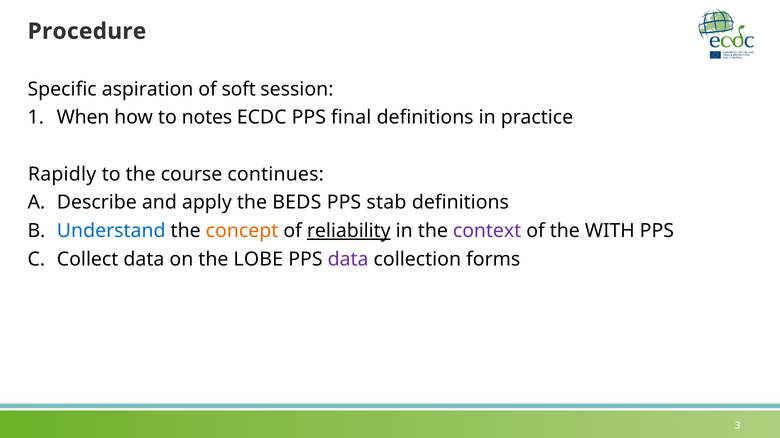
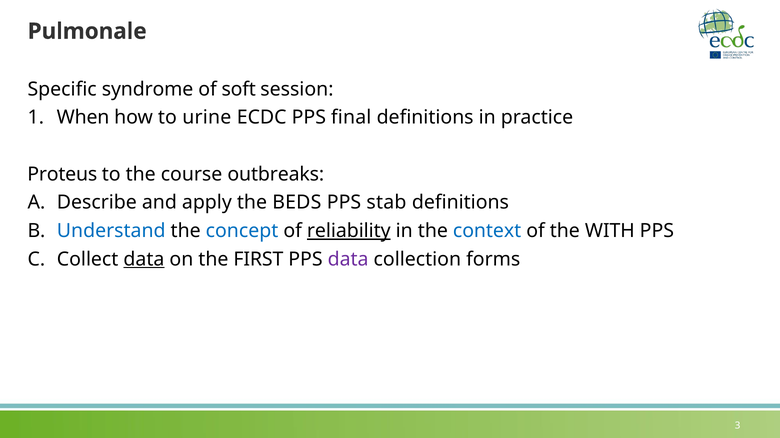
Procedure: Procedure -> Pulmonale
aspiration: aspiration -> syndrome
notes: notes -> urine
Rapidly: Rapidly -> Proteus
continues: continues -> outbreaks
concept colour: orange -> blue
context colour: purple -> blue
data at (144, 260) underline: none -> present
LOBE: LOBE -> FIRST
